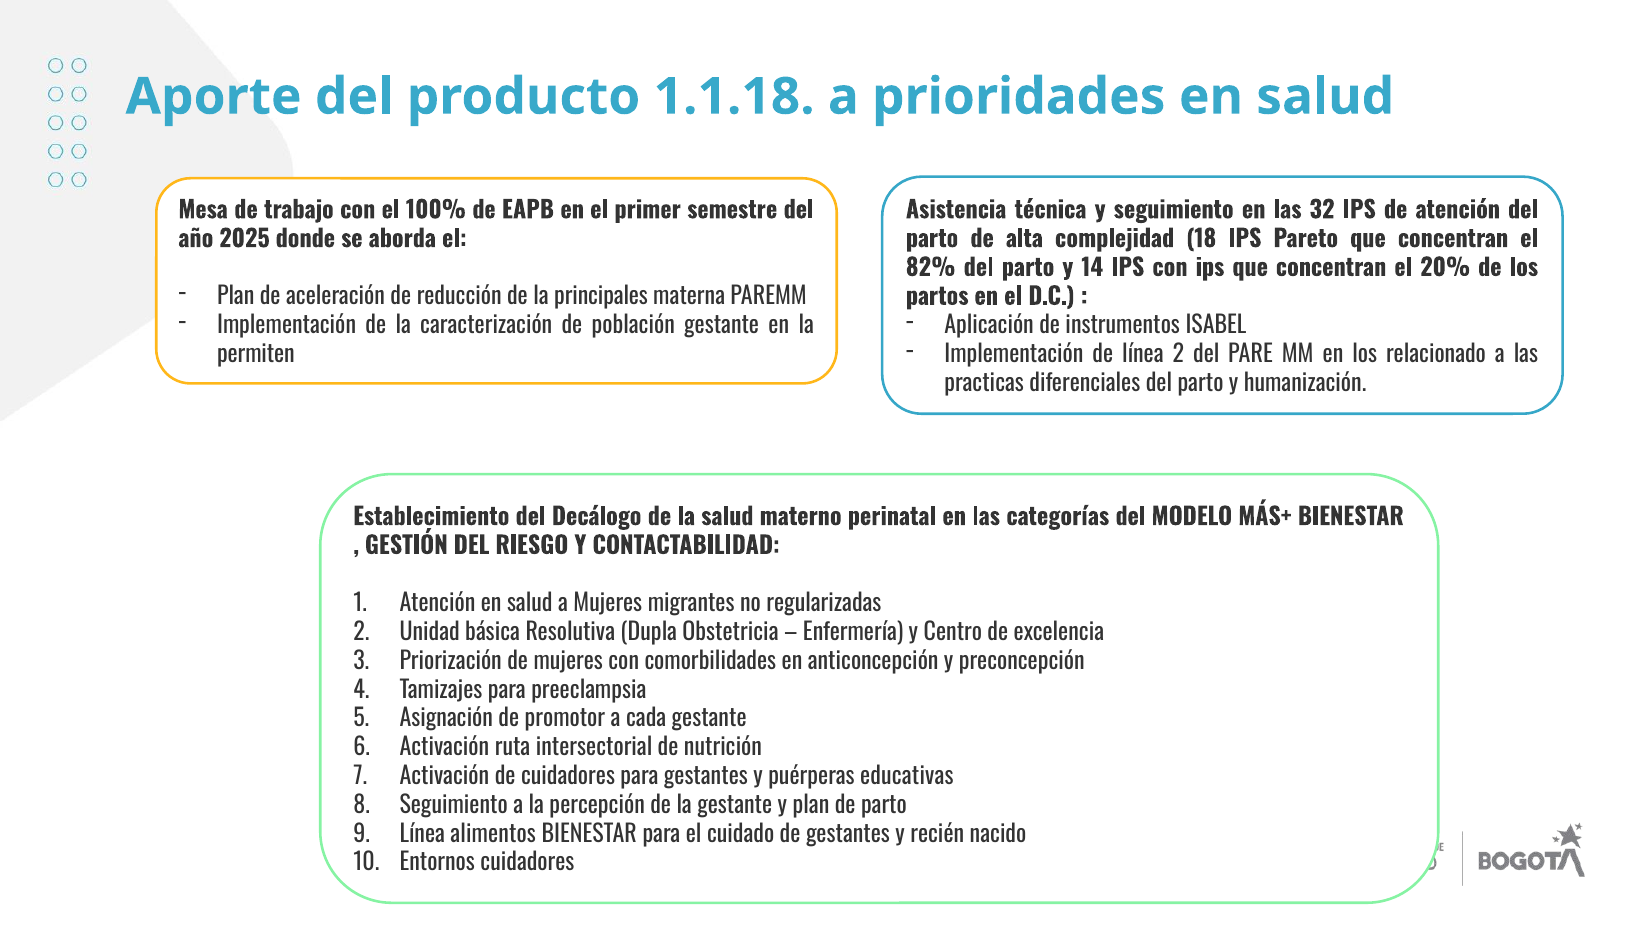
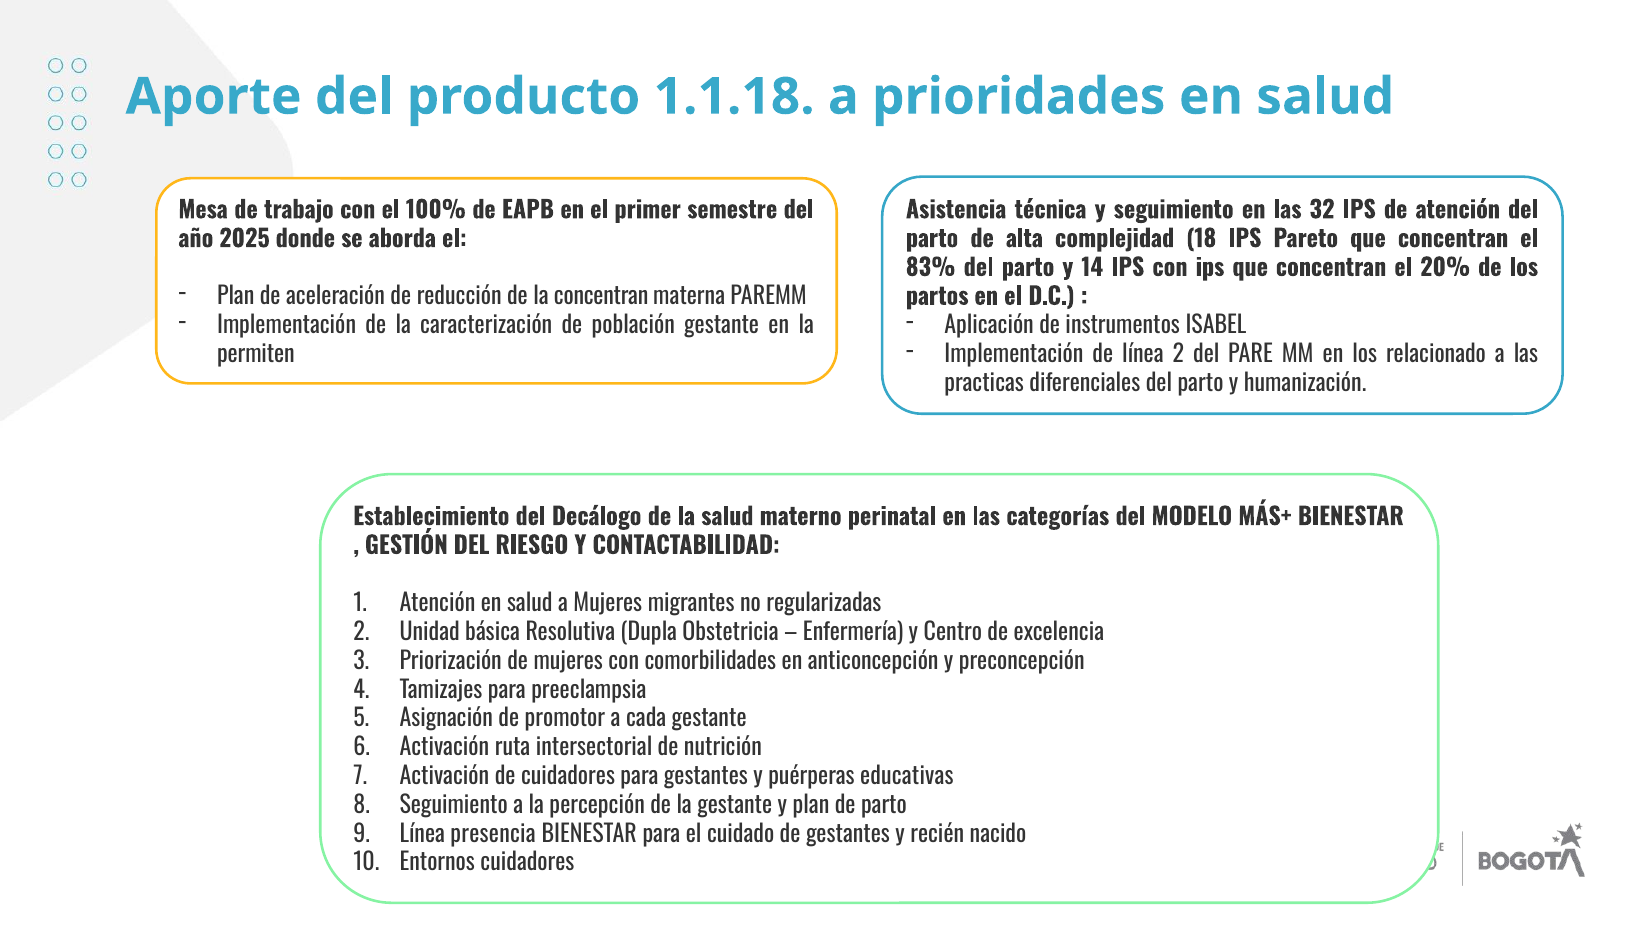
82%: 82% -> 83%
la principales: principales -> concentran
alimentos: alimentos -> presencia
